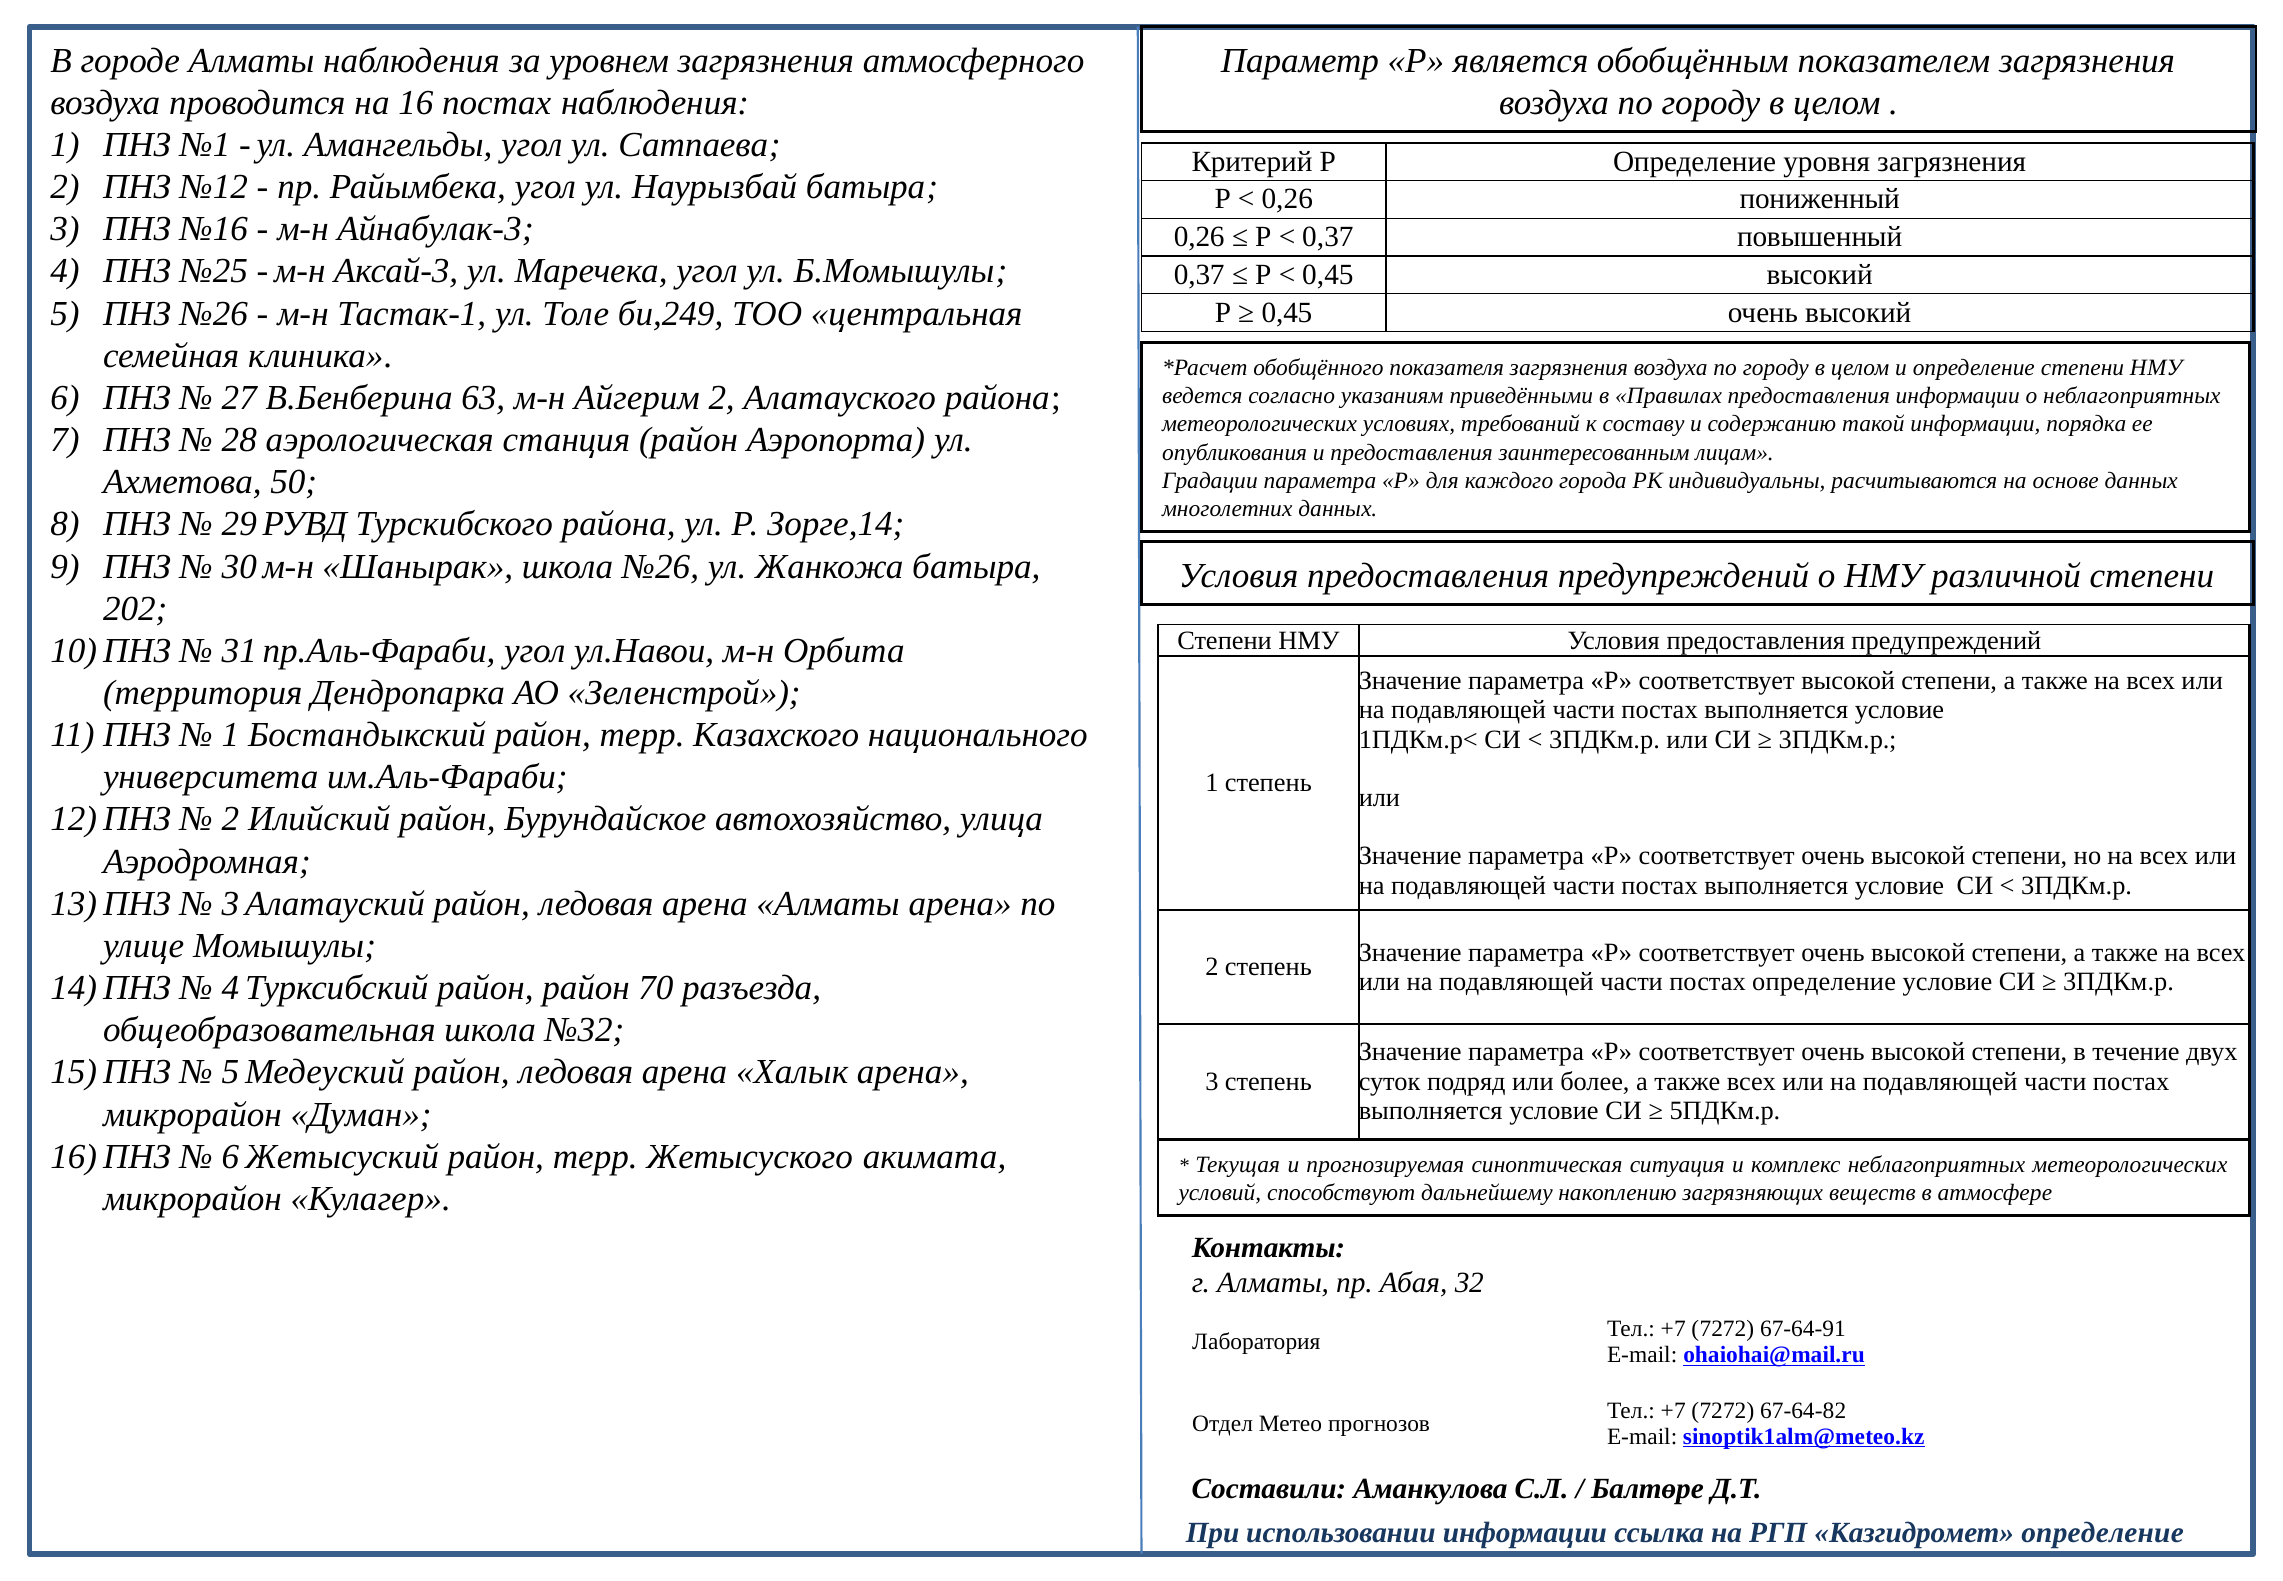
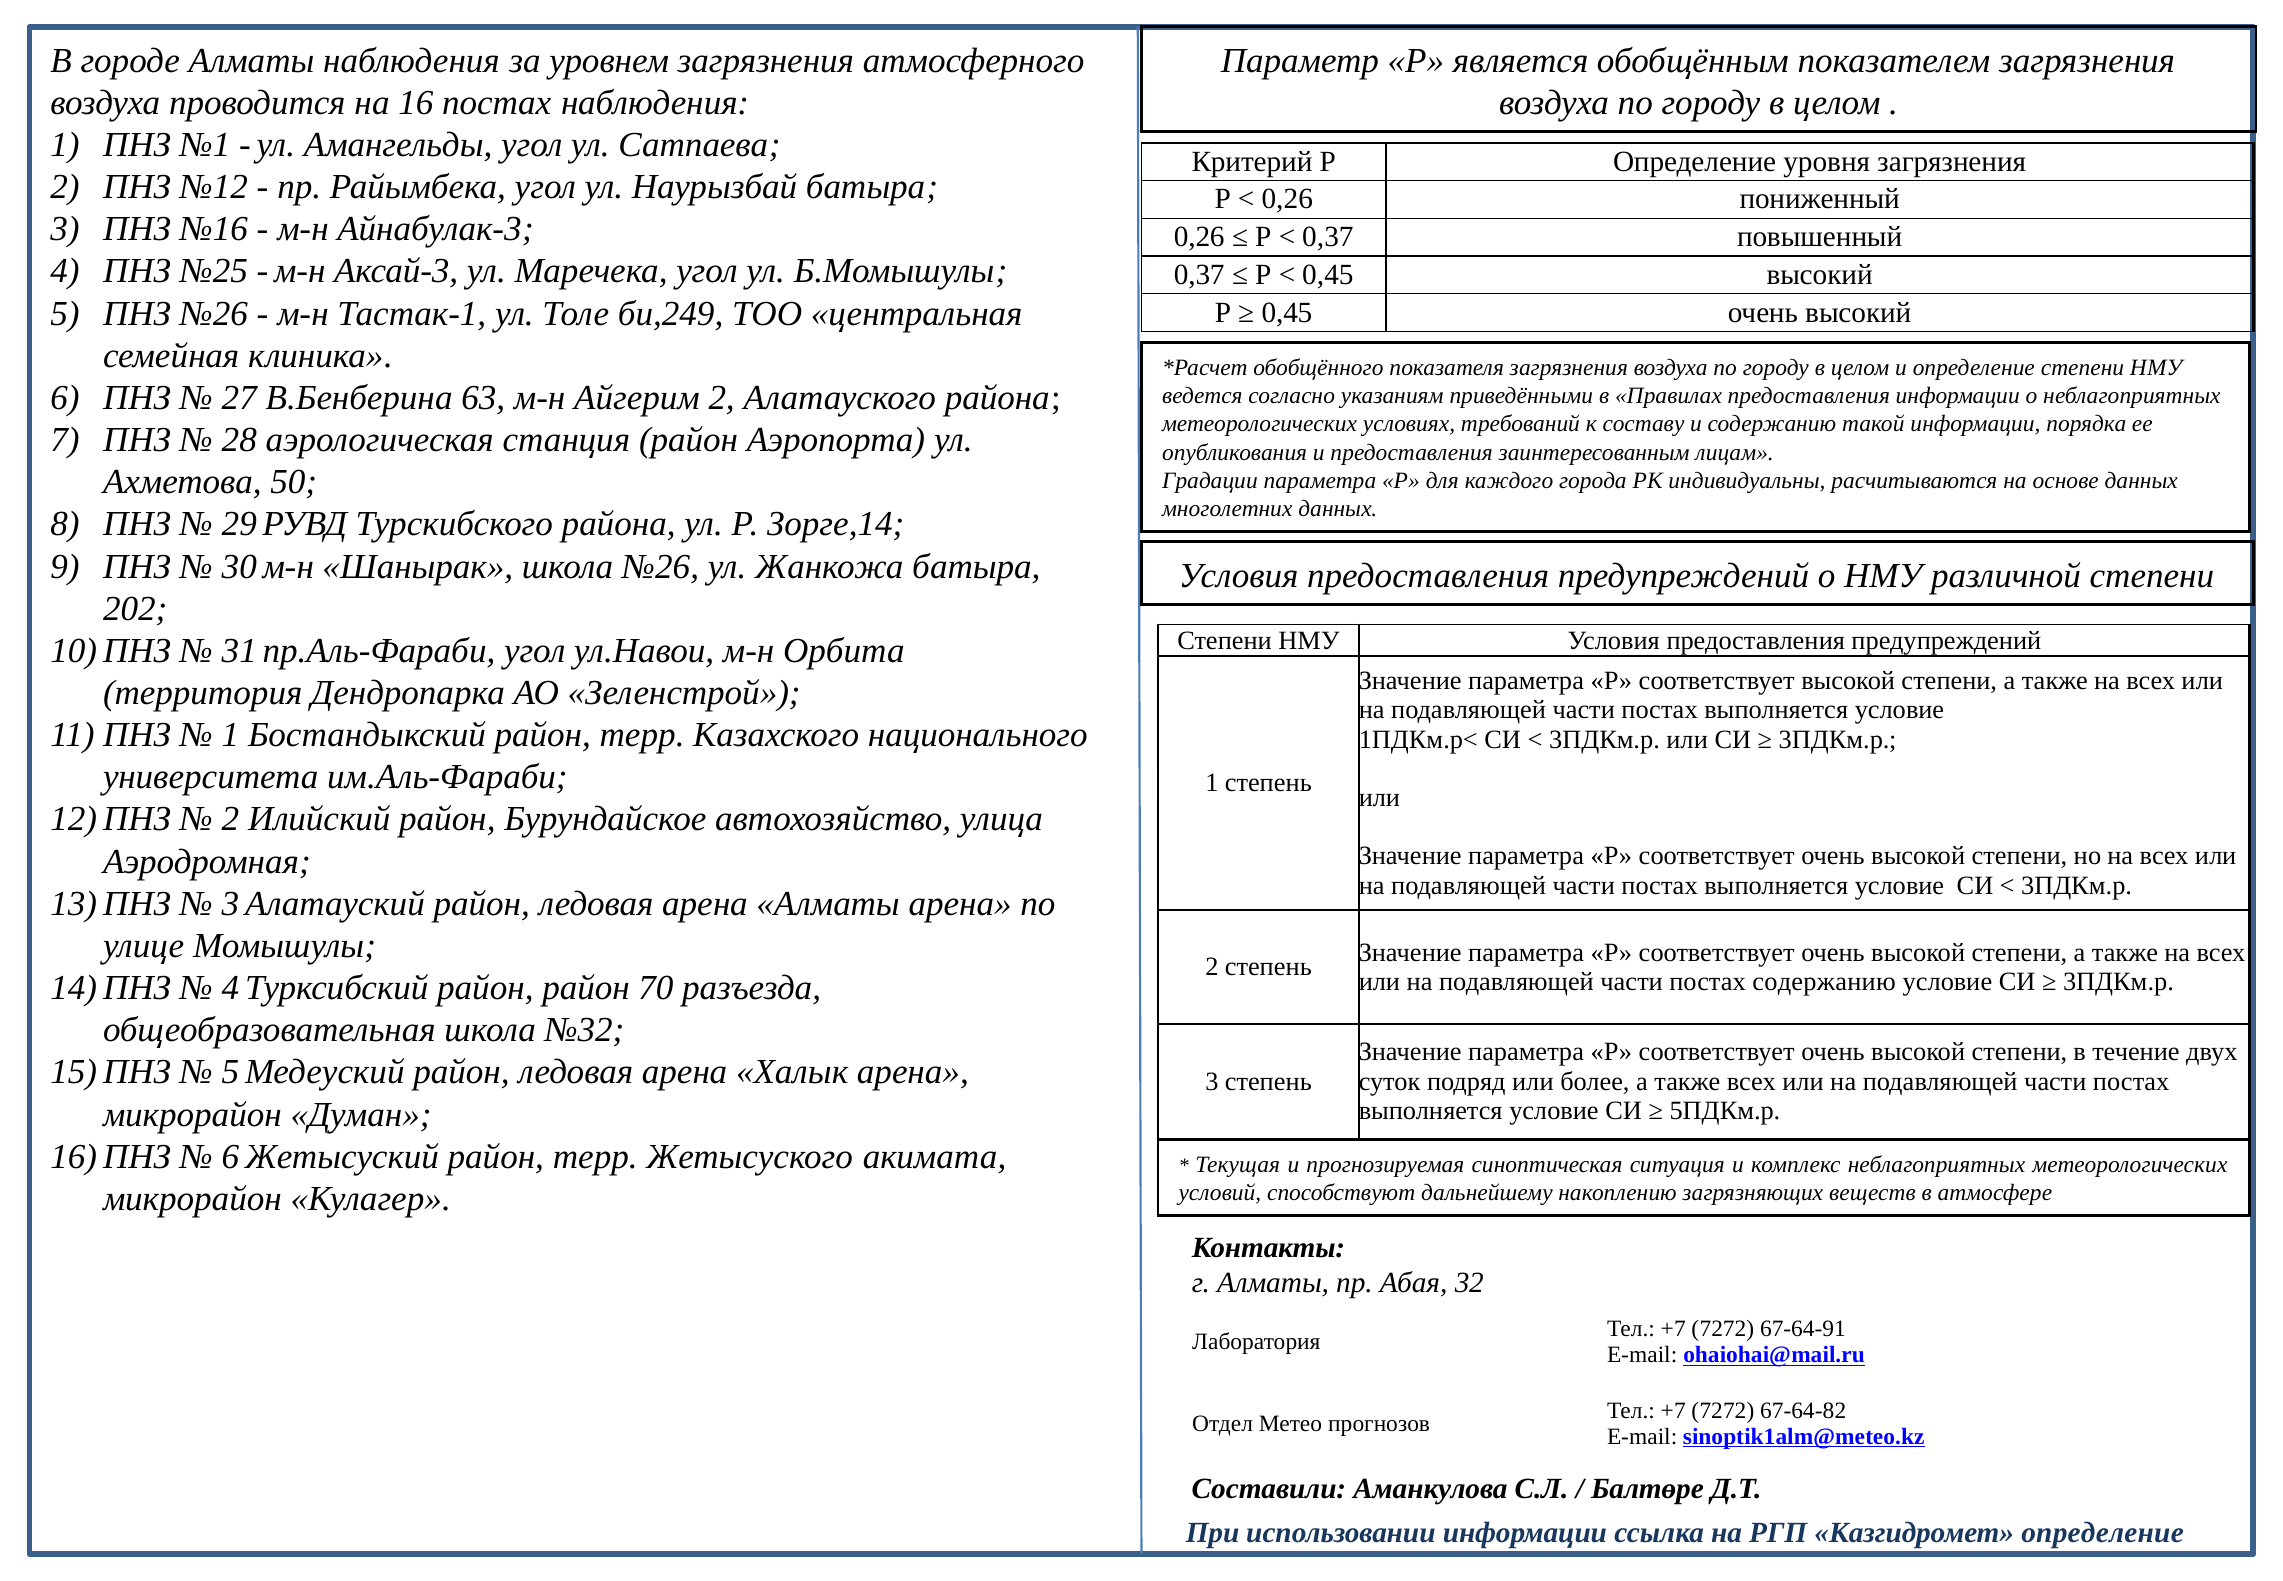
постах определение: определение -> содержанию
